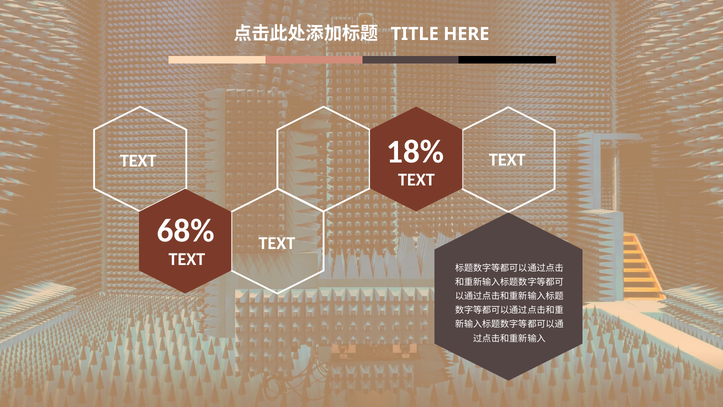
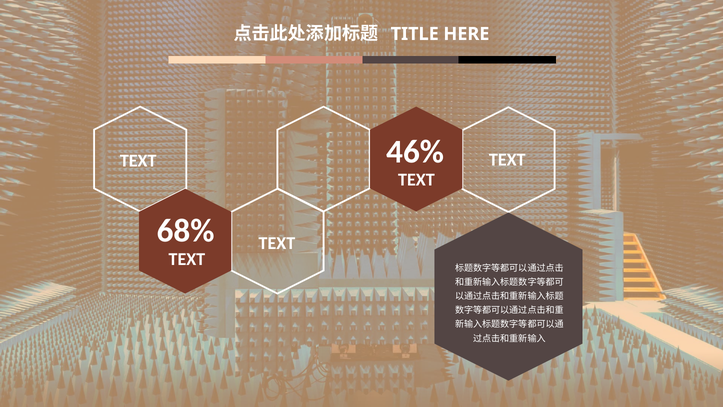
18%: 18% -> 46%
